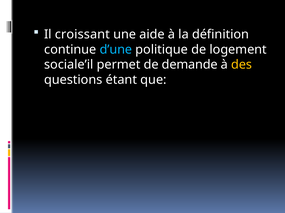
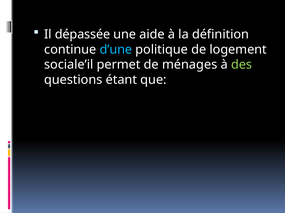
croissant: croissant -> dépassée
demande: demande -> ménages
des colour: yellow -> light green
